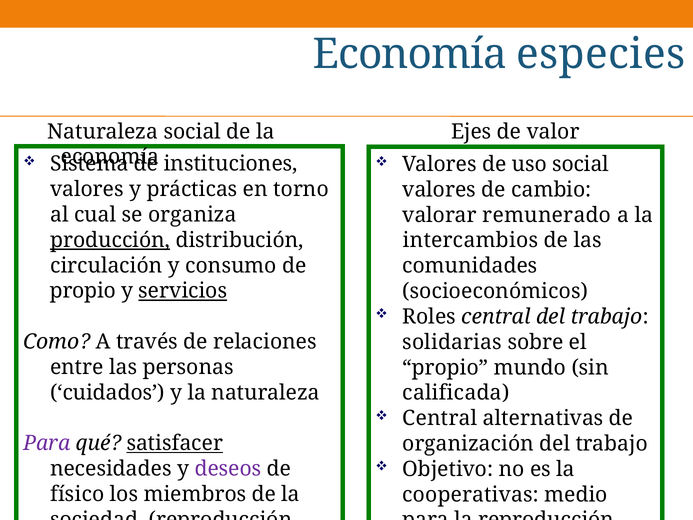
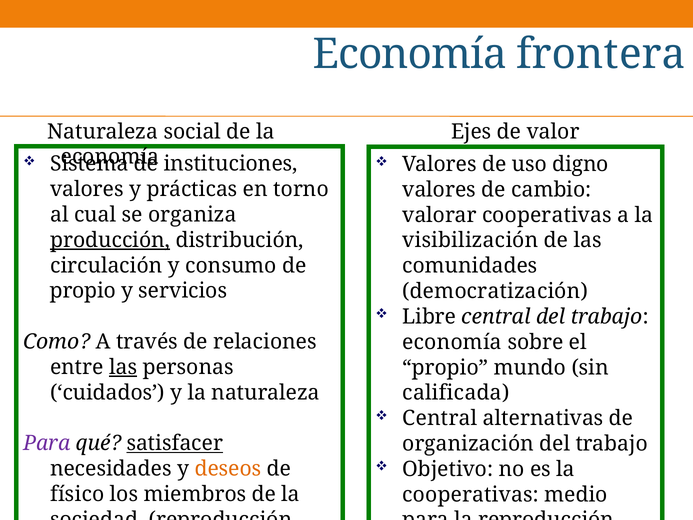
especies: especies -> frontera
uso social: social -> digno
valorar remunerado: remunerado -> cooperativas
intercambios: intercambios -> visibilización
servicios underline: present -> none
socioeconómicos: socioeconómicos -> democratización
Roles: Roles -> Libre
solidarias at (452, 342): solidarias -> economía
las at (123, 367) underline: none -> present
deseos colour: purple -> orange
